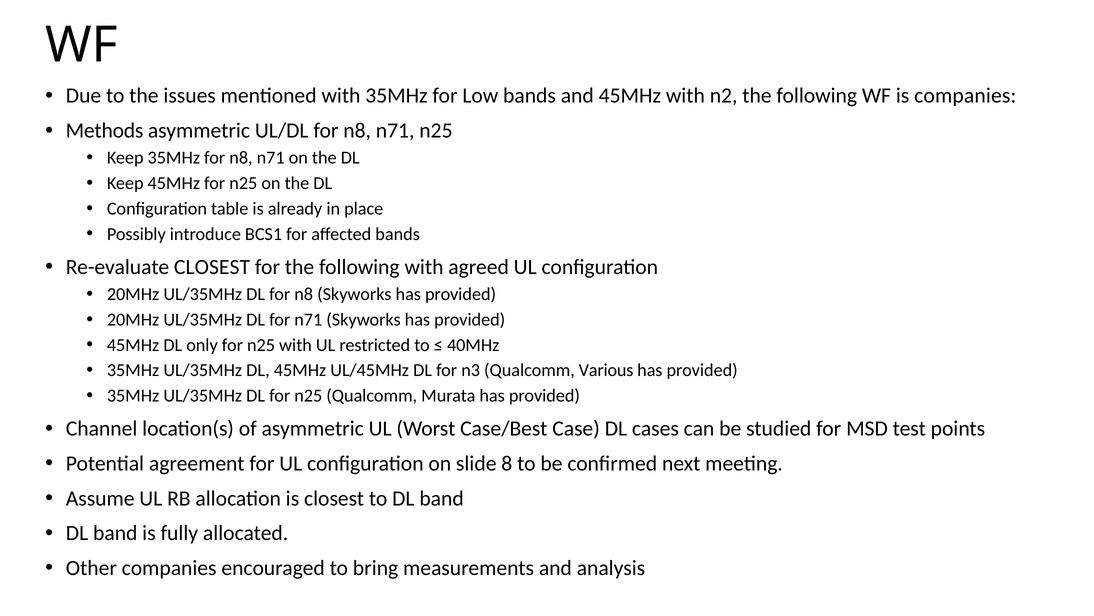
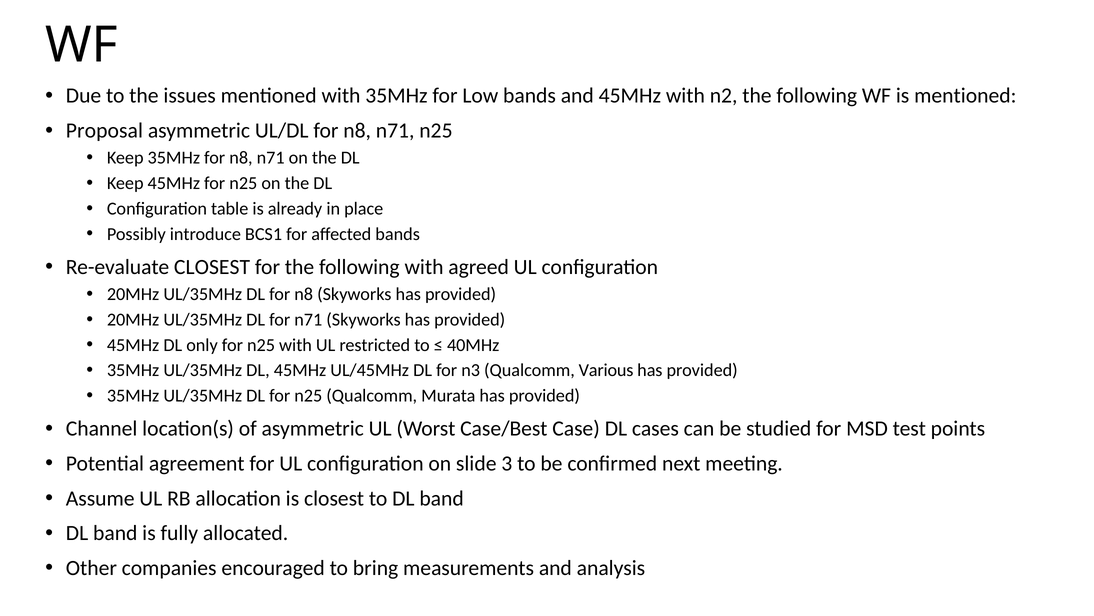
is companies: companies -> mentioned
Methods: Methods -> Proposal
8: 8 -> 3
